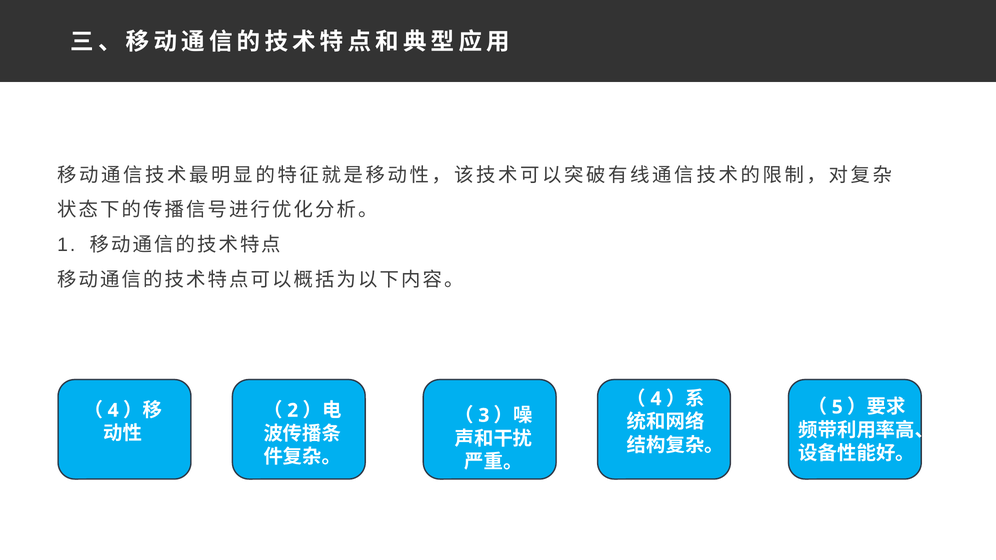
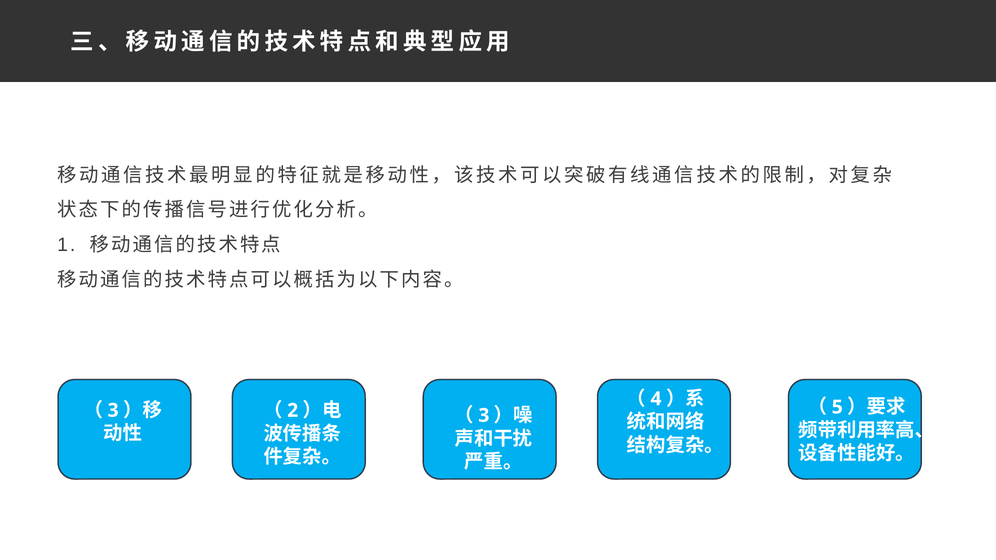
4 at (113, 411): 4 -> 3
